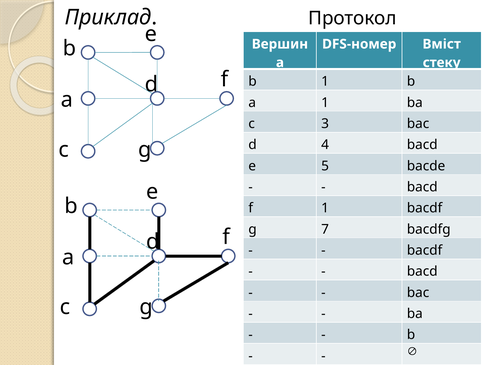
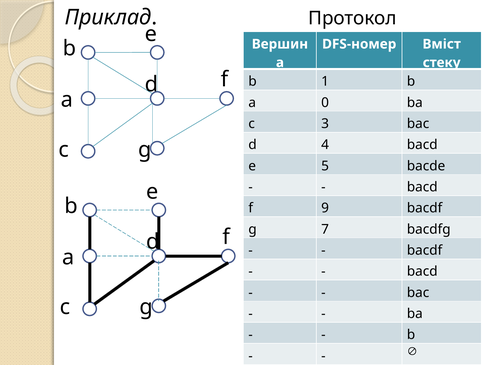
a 1: 1 -> 0
f 1: 1 -> 9
